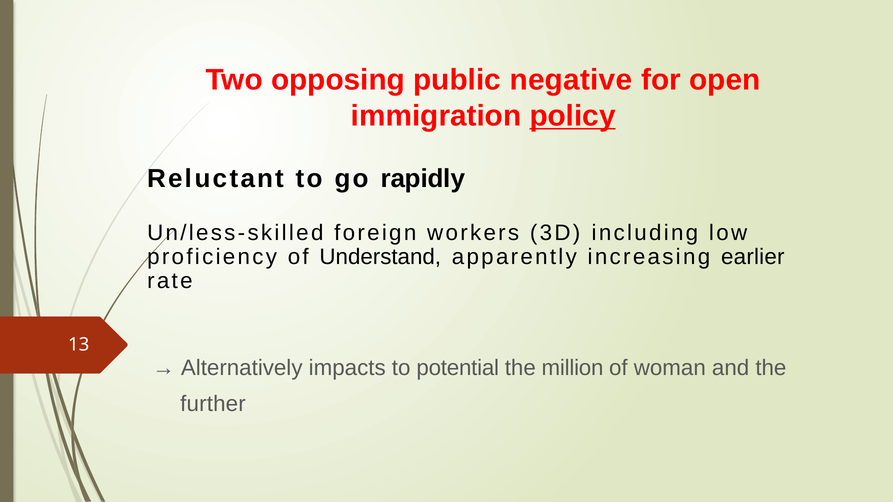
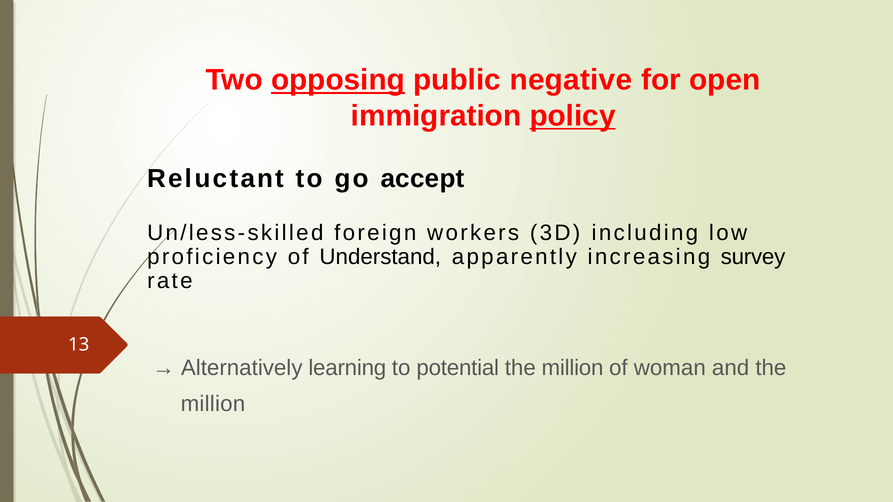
opposing underline: none -> present
rapidly: rapidly -> accept
earlier: earlier -> survey
impacts: impacts -> learning
further at (213, 404): further -> million
